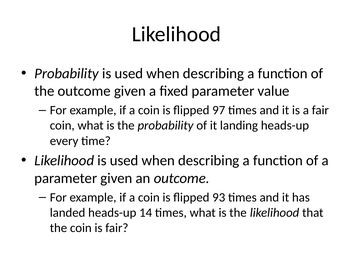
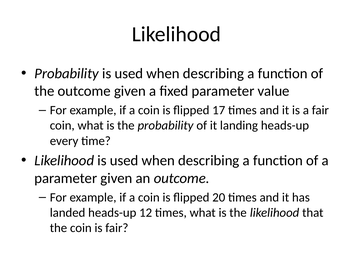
97: 97 -> 17
93: 93 -> 20
14: 14 -> 12
